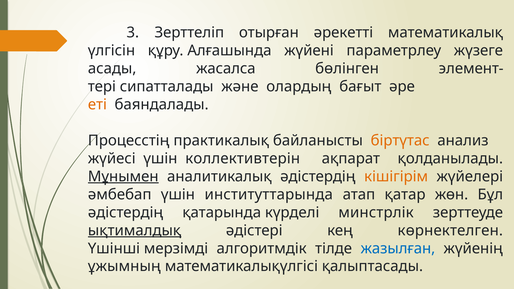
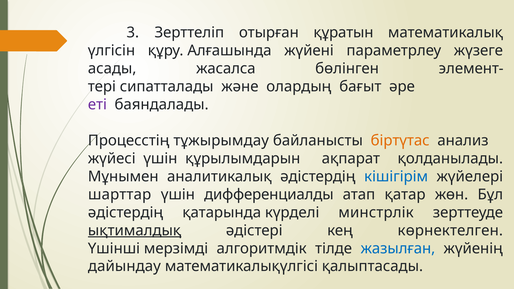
әрекетті: әрекетті -> құратын
еті colour: orange -> purple
практикалық: практикалық -> тұжырымдау
коллективтерін: коллективтерін -> құрылымдарын
Мұнымен underline: present -> none
кішігірім colour: orange -> blue
әмбебап: әмбебап -> шарттар
институттарында: институттарында -> дифференциалды
ұжымның: ұжымның -> дайындау
